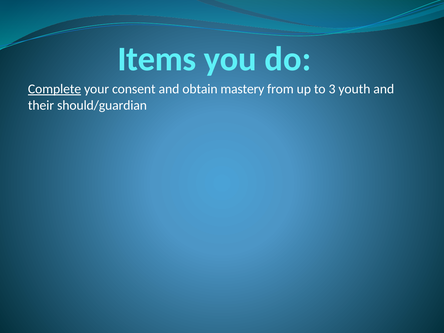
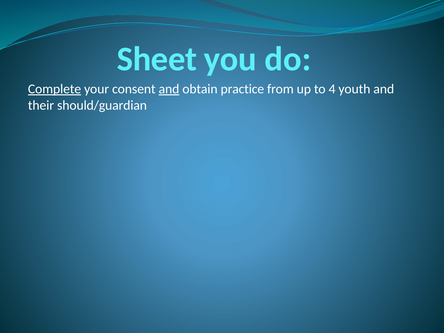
Items: Items -> Sheet
and at (169, 89) underline: none -> present
mastery: mastery -> practice
3: 3 -> 4
